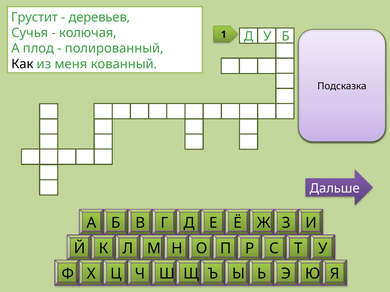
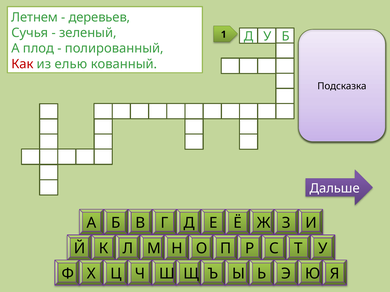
Грустит: Грустит -> Летнем
колючая: колючая -> зеленый
Как colour: black -> red
меня: меня -> елью
